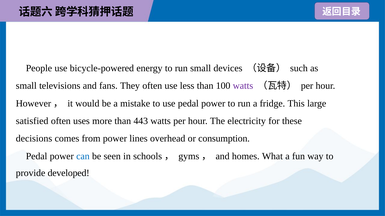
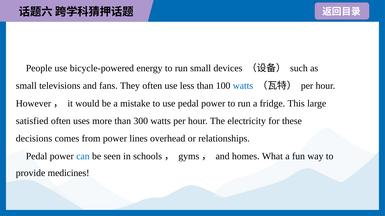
watts at (243, 86) colour: purple -> blue
443: 443 -> 300
consumption: consumption -> relationships
developed: developed -> medicines
